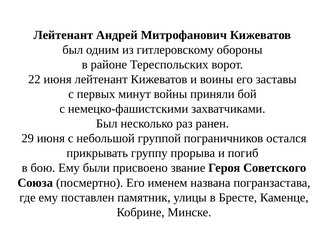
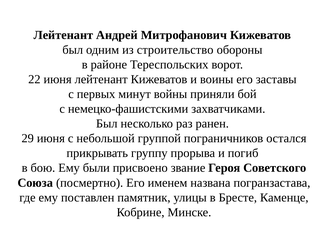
гитлеровскому: гитлеровскому -> строительство
